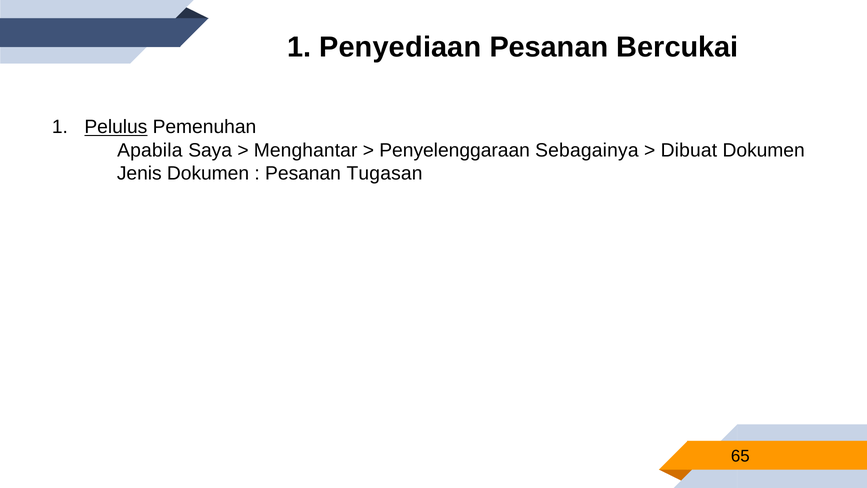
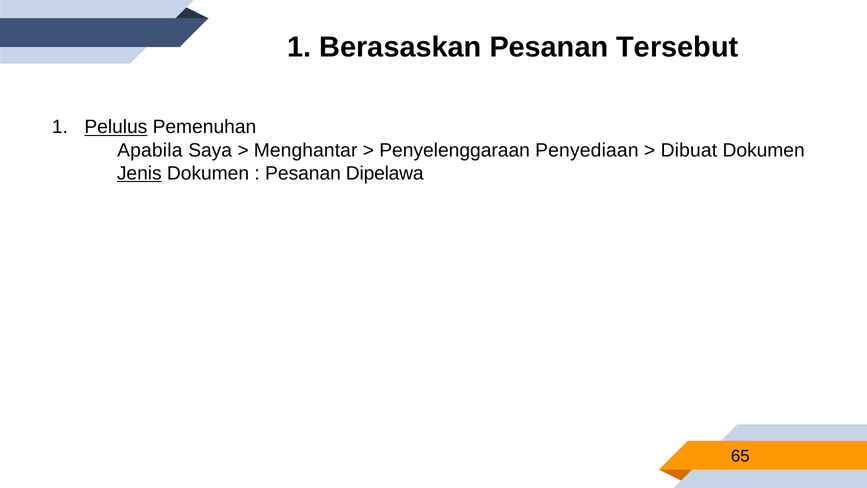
Penyediaan: Penyediaan -> Berasaskan
Bercukai: Bercukai -> Tersebut
Sebagainya: Sebagainya -> Penyediaan
Jenis underline: none -> present
Tugasan: Tugasan -> Dipelawa
